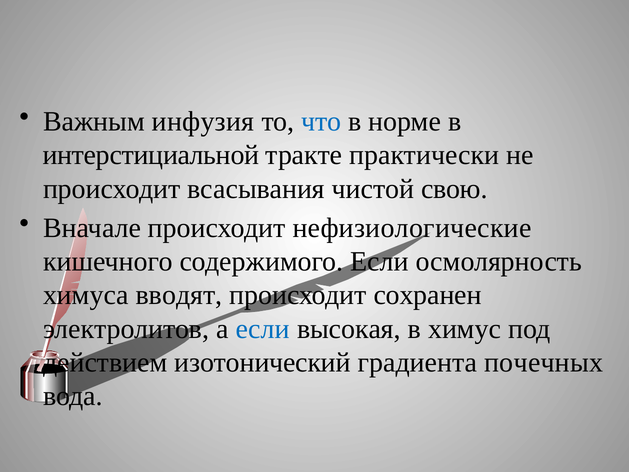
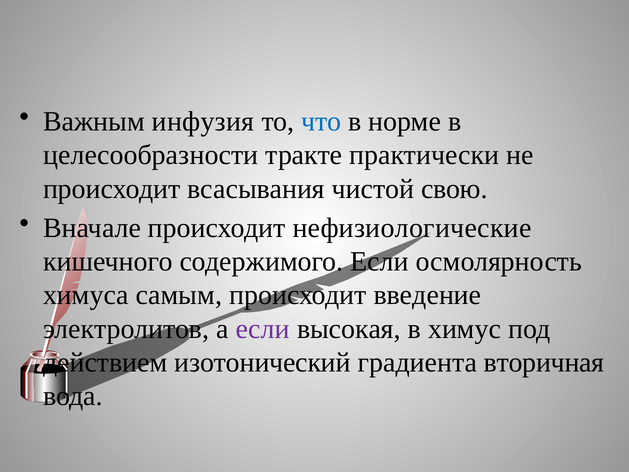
интерстициальной: интерстициальной -> целесообразности
вводят: вводят -> самым
сохранен: сохранен -> введение
если at (263, 329) colour: blue -> purple
почечных: почечных -> вторичная
